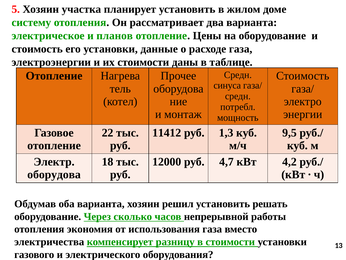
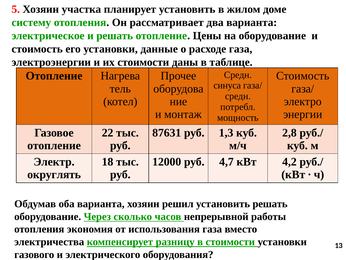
и планов: планов -> решать
11412: 11412 -> 87631
9,5: 9,5 -> 2,8
оборудова at (54, 174): оборудова -> округлять
